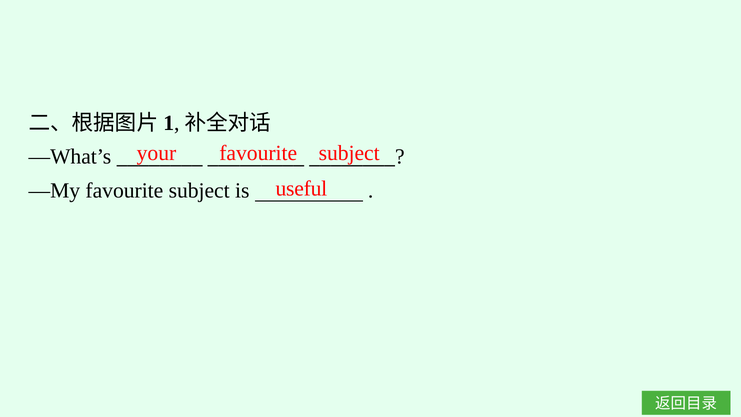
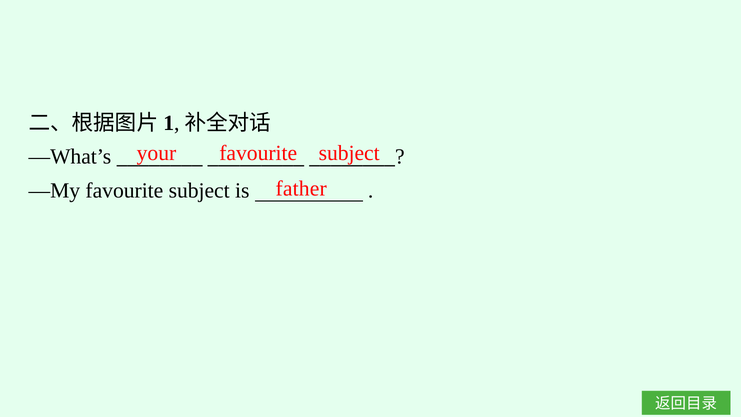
useful: useful -> father
